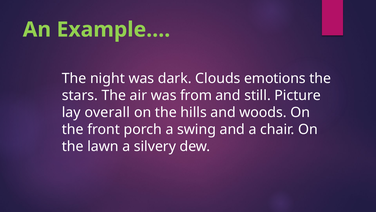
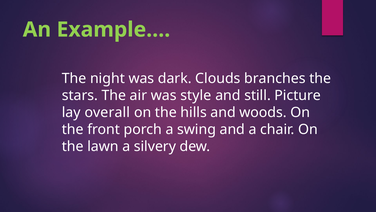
emotions: emotions -> branches
from: from -> style
